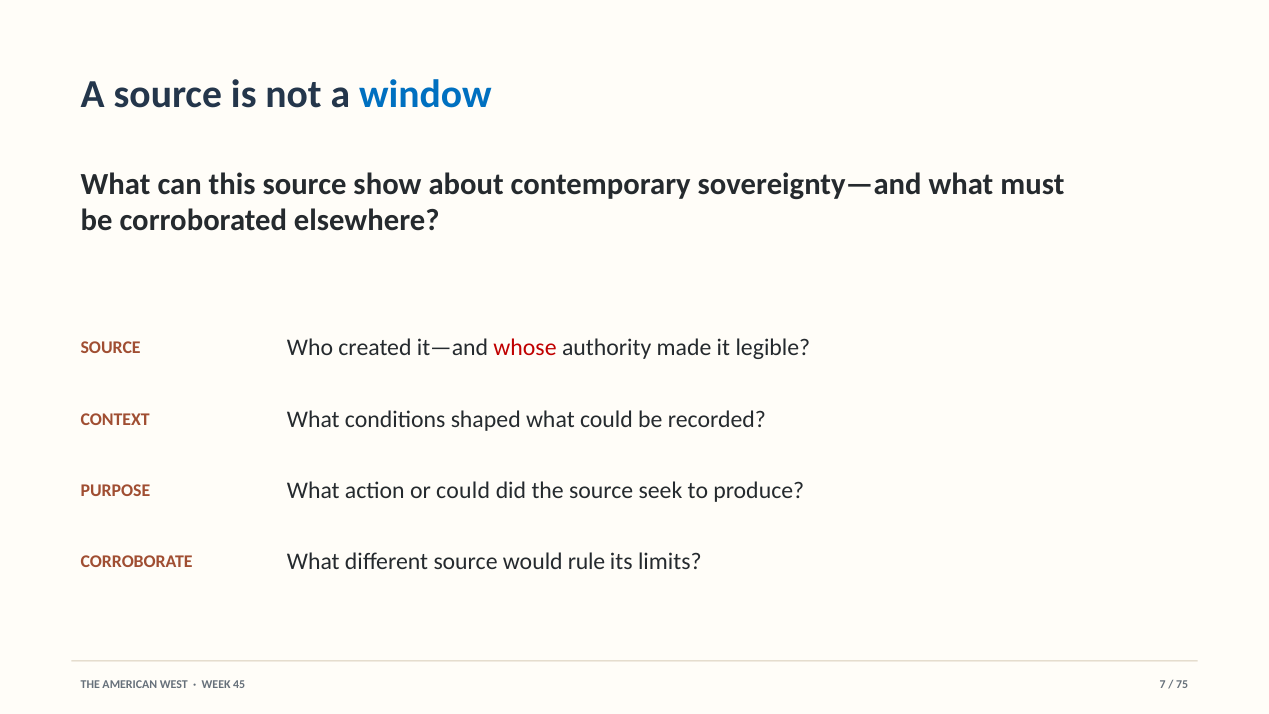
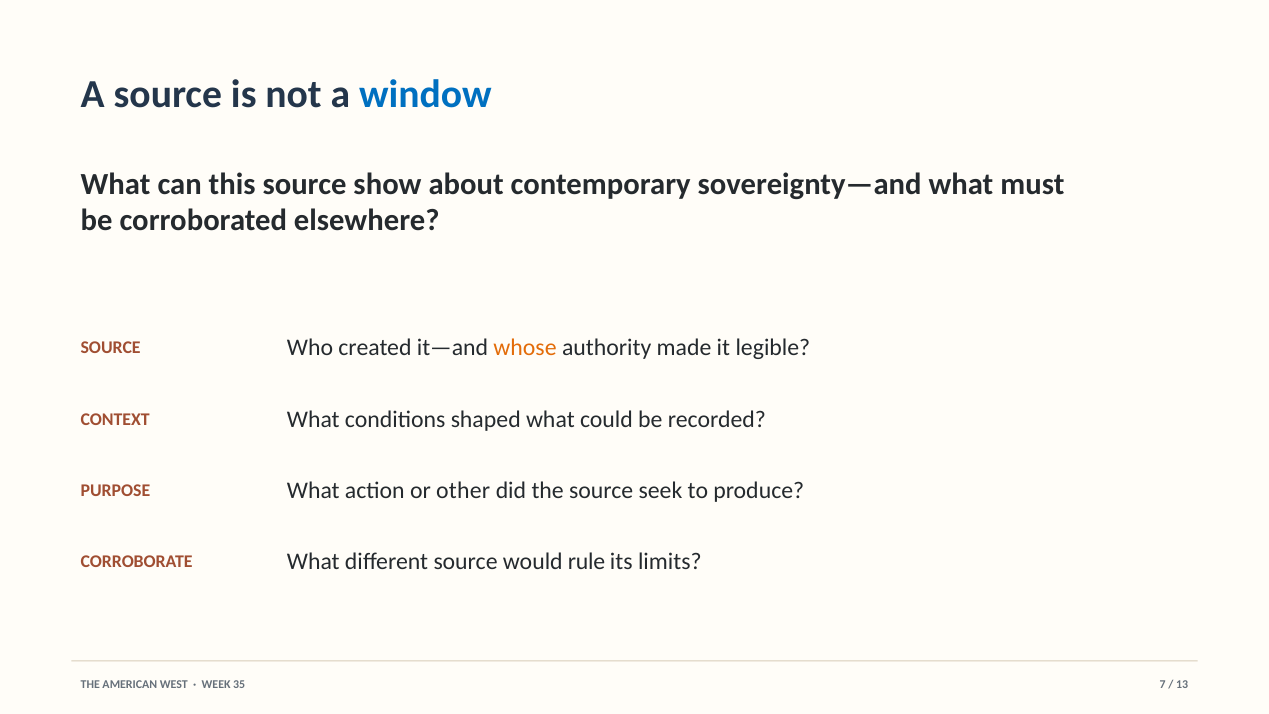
whose colour: red -> orange
or could: could -> other
45: 45 -> 35
75: 75 -> 13
